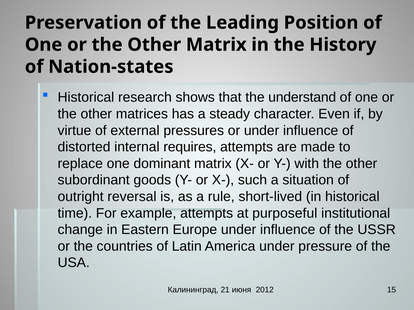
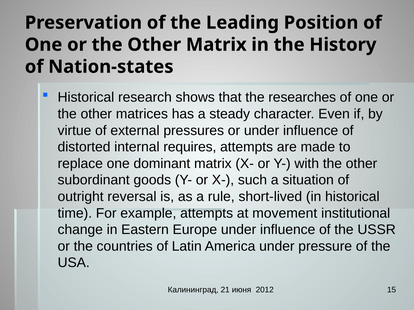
understand: understand -> researches
purposeful: purposeful -> movement
